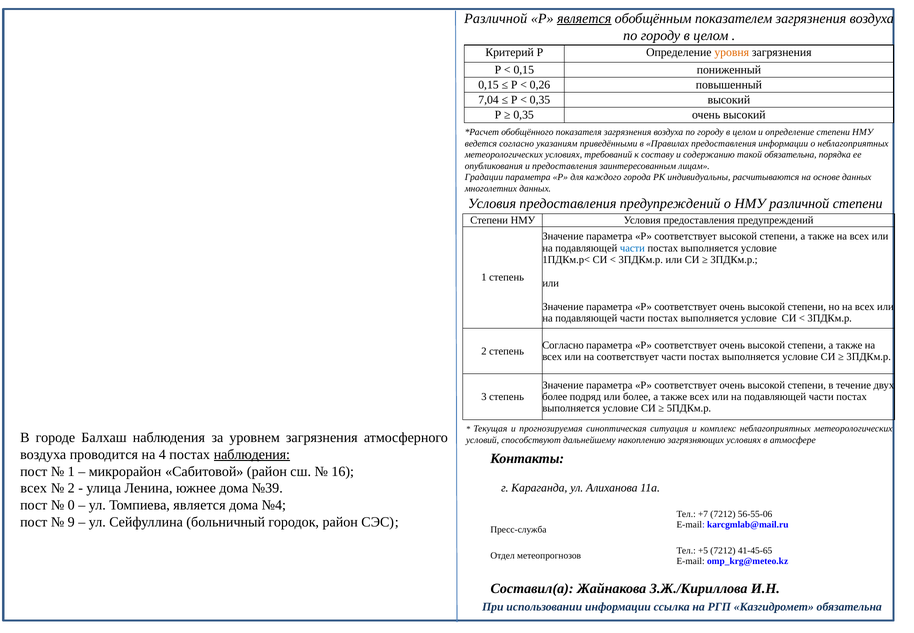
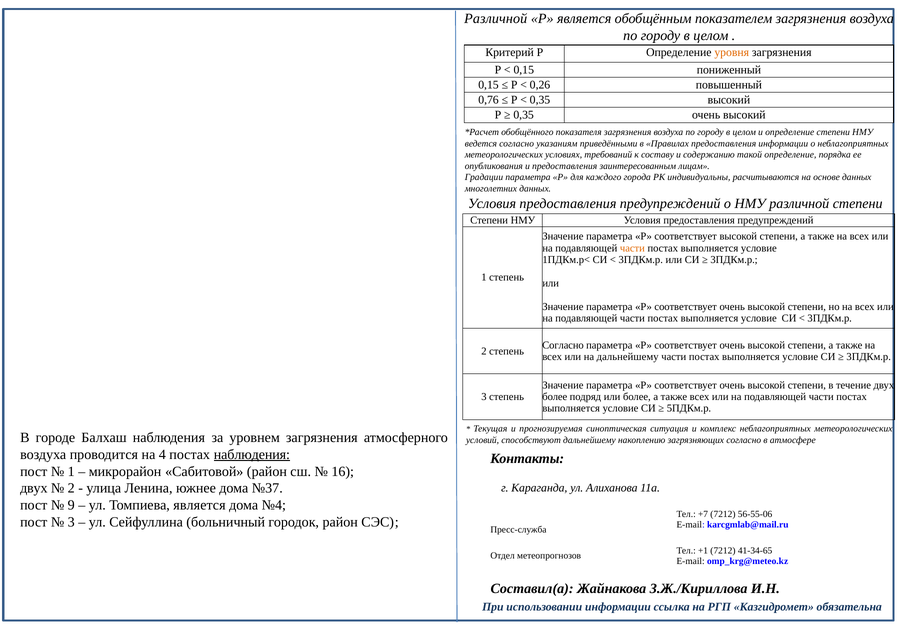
является at (584, 18) underline: present -> none
7,04: 7,04 -> 0,76
такой обязательна: обязательна -> определение
части at (632, 248) colour: blue -> orange
на соответствует: соответствует -> дальнейшему
загрязняющих условиях: условиях -> согласно
всех at (34, 488): всех -> двух
№39: №39 -> №37
0: 0 -> 9
9 at (71, 522): 9 -> 3
+5: +5 -> +1
41-45-65: 41-45-65 -> 41-34-65
